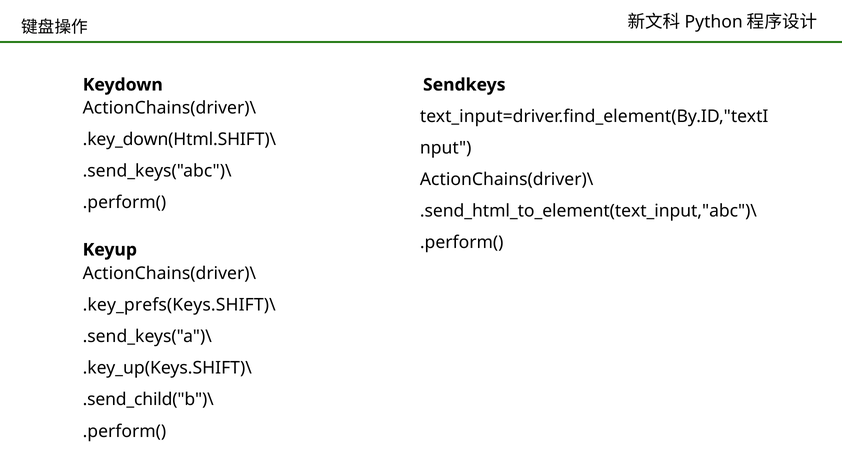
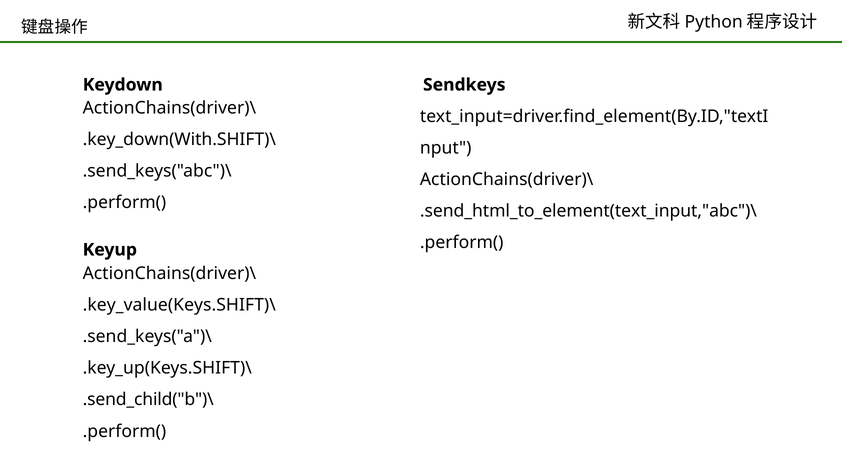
.key_down(Html.SHIFT)\: .key_down(Html.SHIFT)\ -> .key_down(With.SHIFT)\
.key_prefs(Keys.SHIFT)\: .key_prefs(Keys.SHIFT)\ -> .key_value(Keys.SHIFT)\
